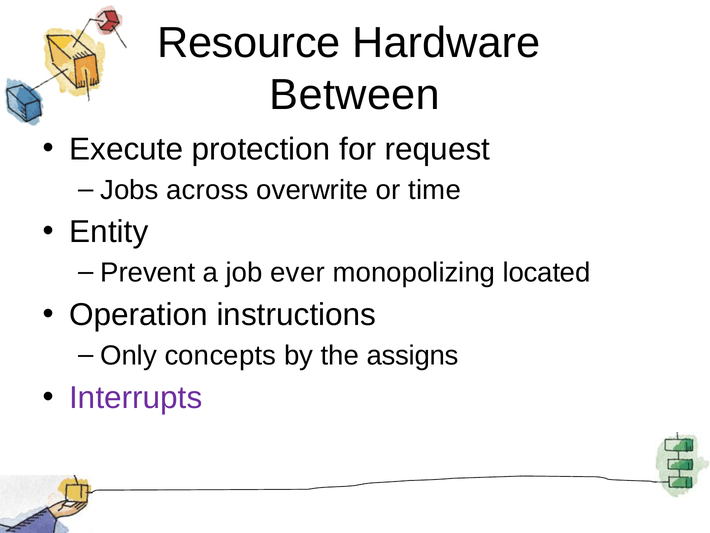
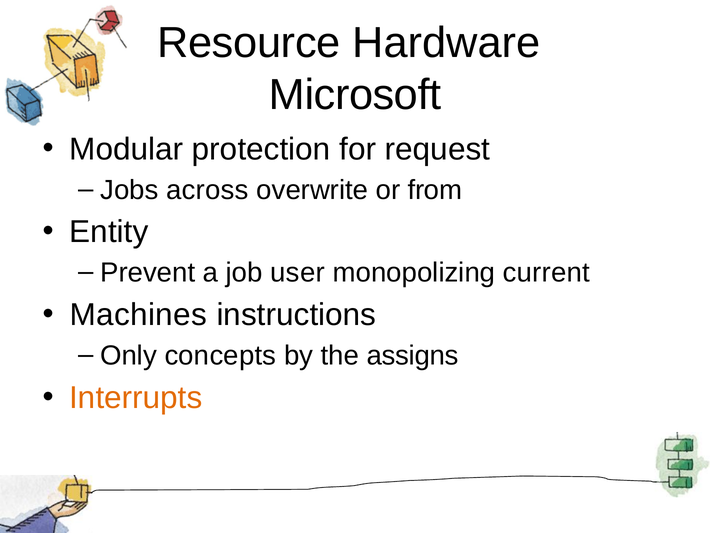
Between: Between -> Microsoft
Execute: Execute -> Modular
time: time -> from
ever: ever -> user
located: located -> current
Operation: Operation -> Machines
Interrupts colour: purple -> orange
